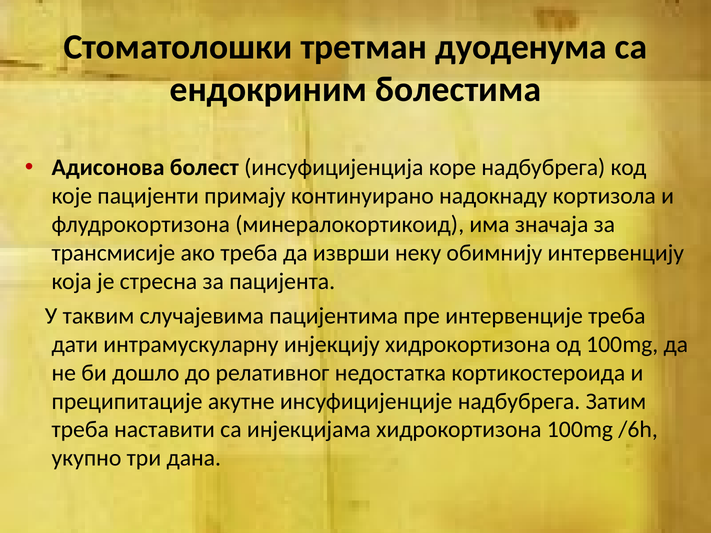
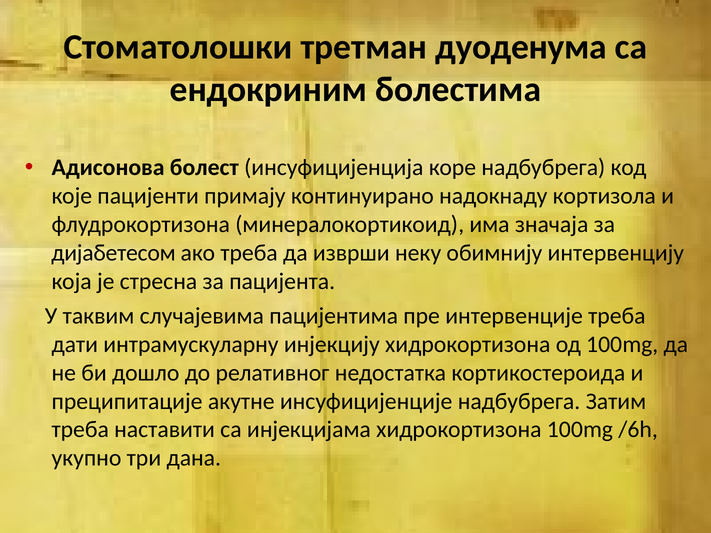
трансмисије: трансмисије -> дијабетесом
